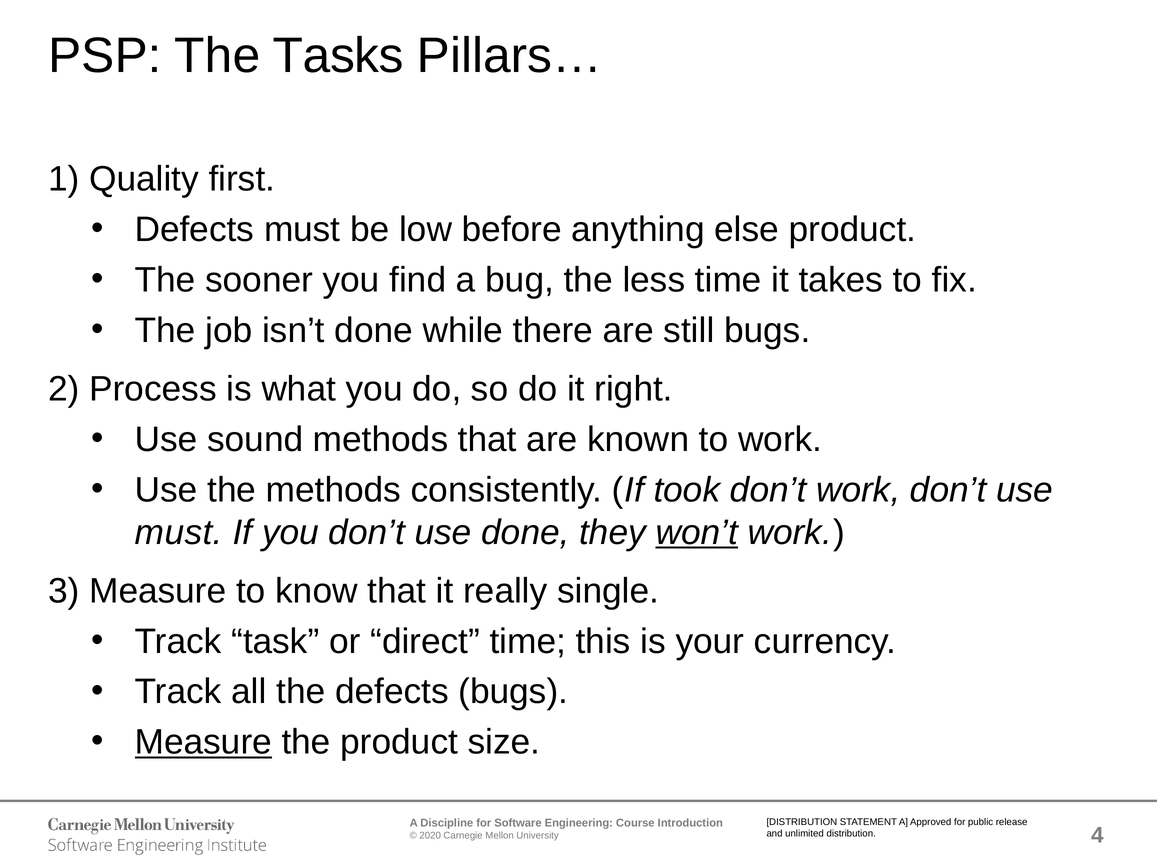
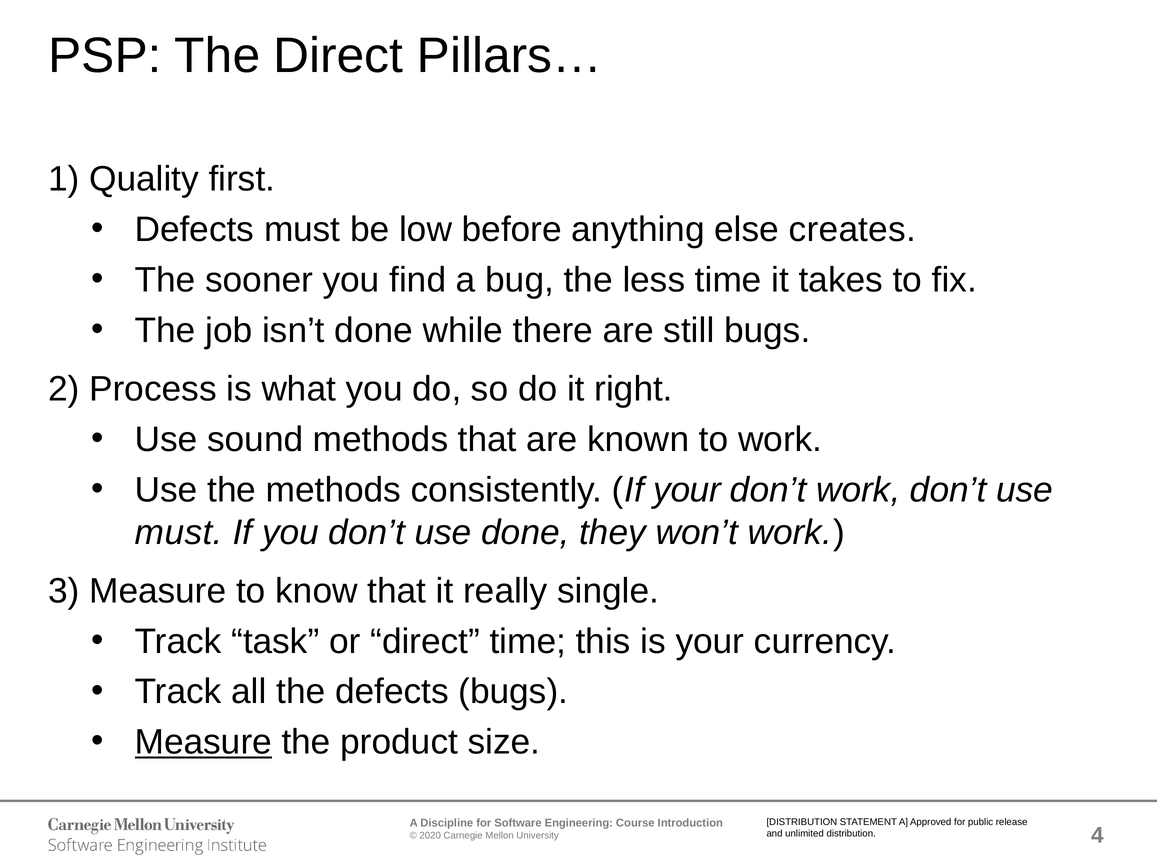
The Tasks: Tasks -> Direct
else product: product -> creates
If took: took -> your
won’t underline: present -> none
